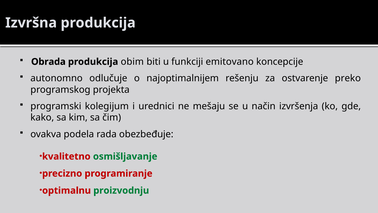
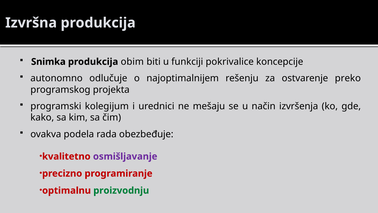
Obrada: Obrada -> Snimka
emitovano: emitovano -> pokrivalice
osmišljavanje colour: green -> purple
